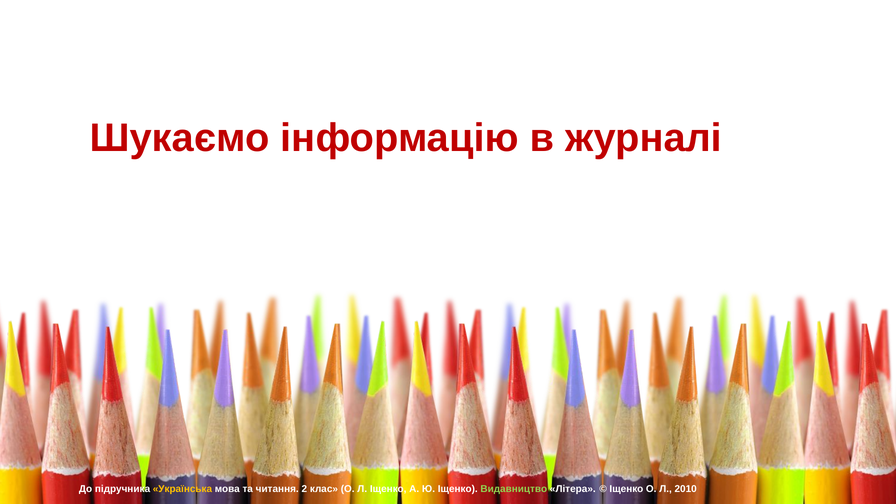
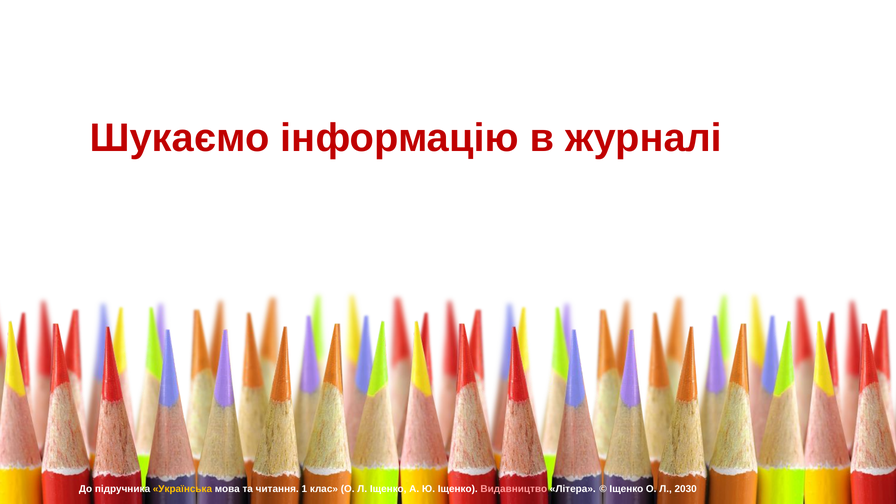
2: 2 -> 1
Видавництво colour: light green -> pink
2010: 2010 -> 2030
